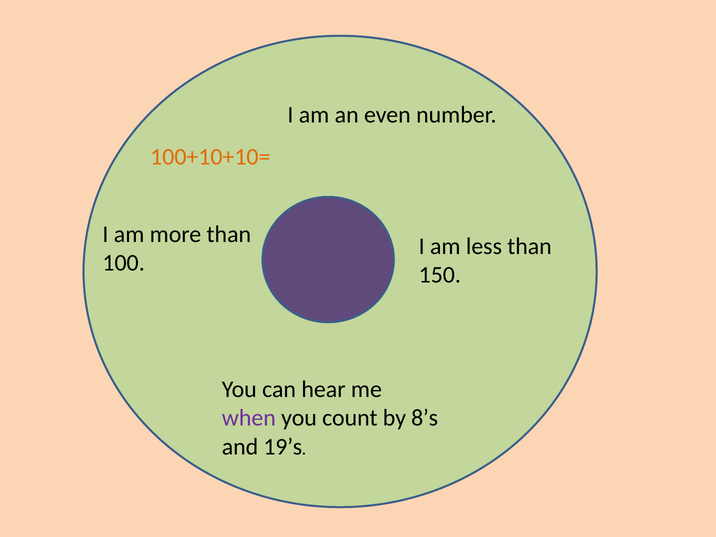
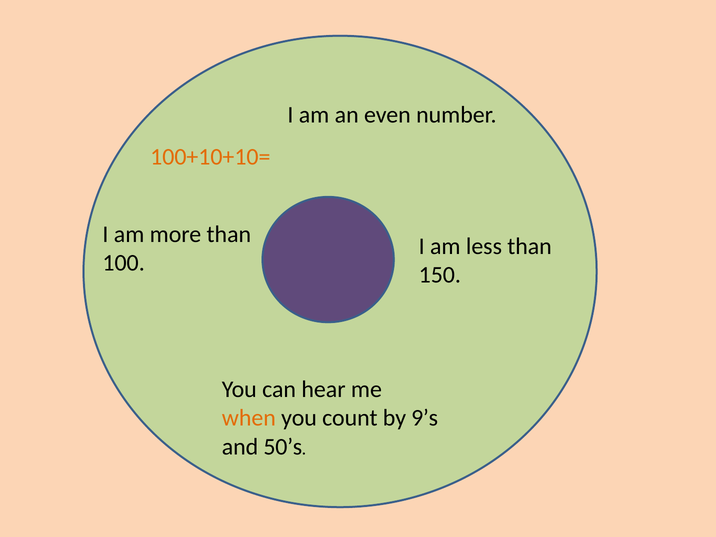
when colour: purple -> orange
8’s: 8’s -> 9’s
19’s: 19’s -> 50’s
